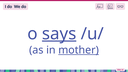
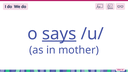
mother underline: present -> none
